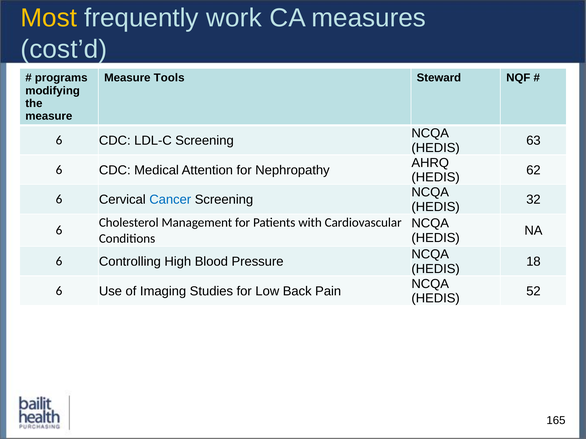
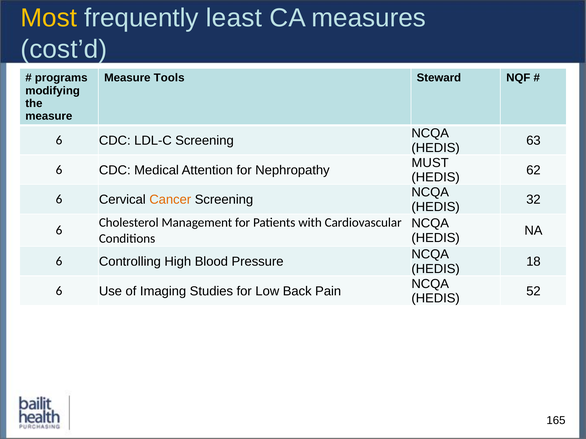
work: work -> least
AHRQ: AHRQ -> MUST
Cancer colour: blue -> orange
